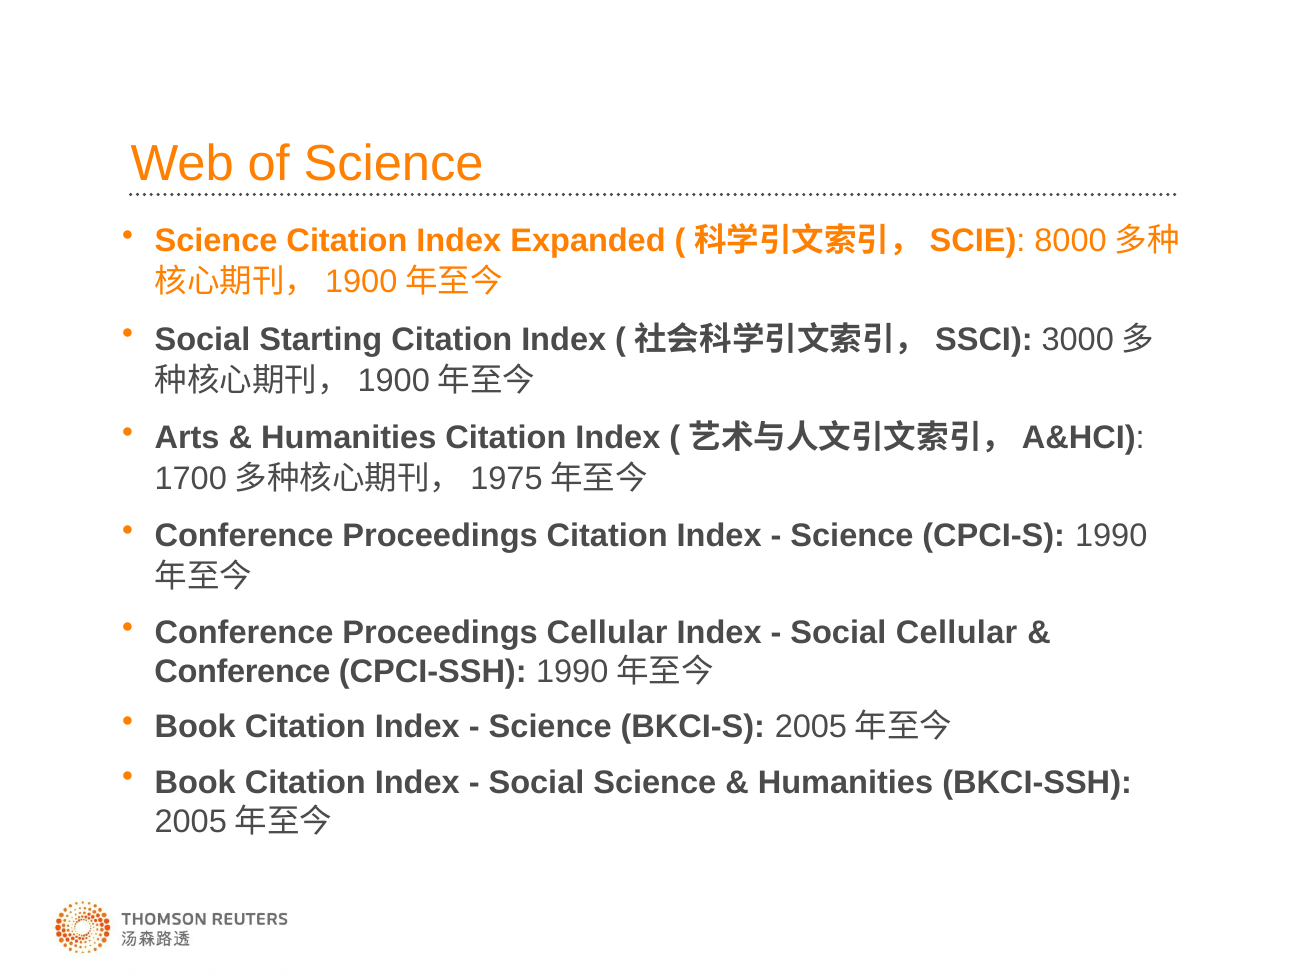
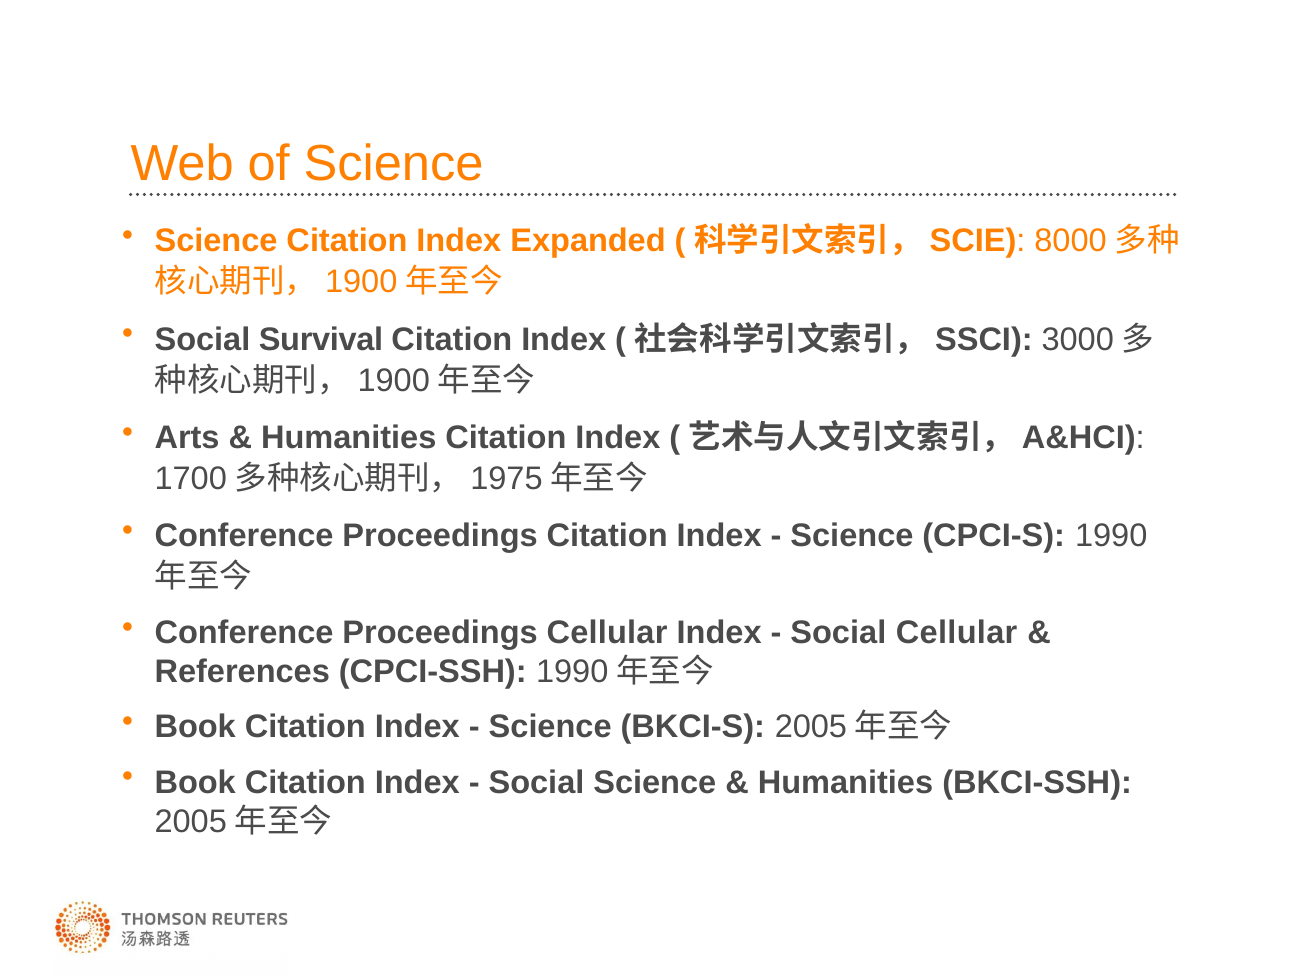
Starting: Starting -> Survival
Conference at (242, 671): Conference -> References
